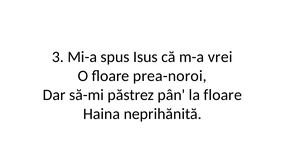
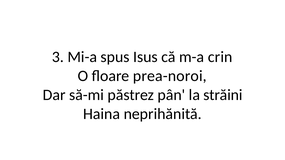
vrei: vrei -> crin
la floare: floare -> străini
